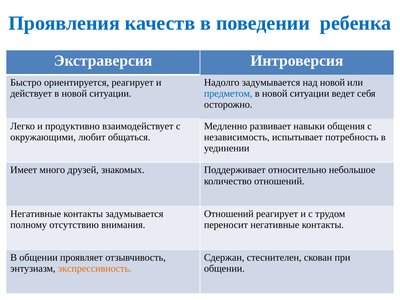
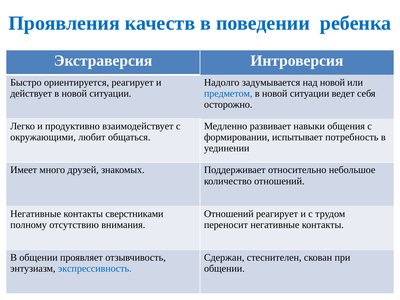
независимость: независимость -> формировании
контакты задумывается: задумывается -> сверстниками
экспрессивность colour: orange -> blue
